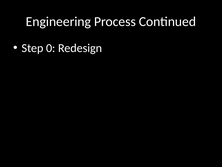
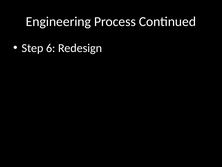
0: 0 -> 6
